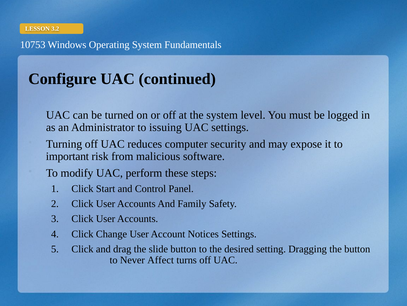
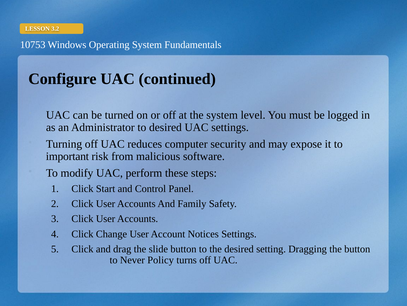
to issuing: issuing -> desired
Affect: Affect -> Policy
